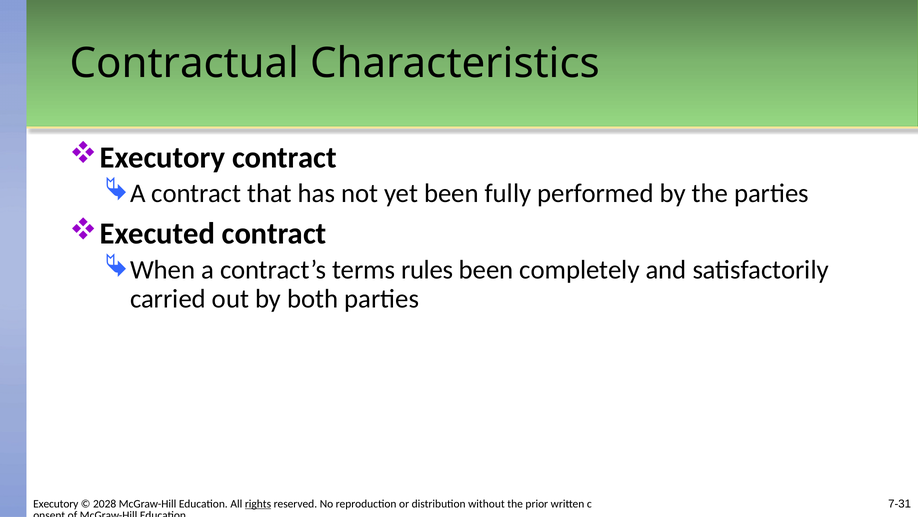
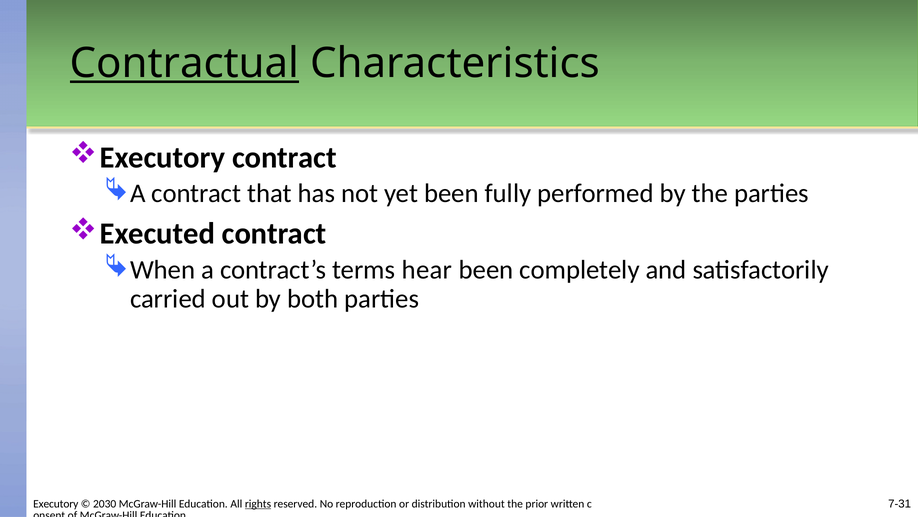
Contractual underline: none -> present
rules: rules -> hear
2028: 2028 -> 2030
